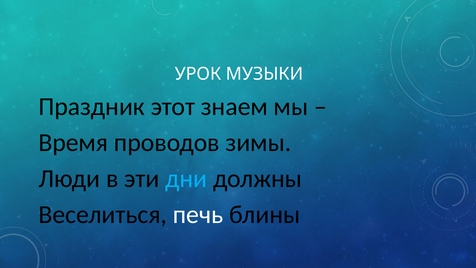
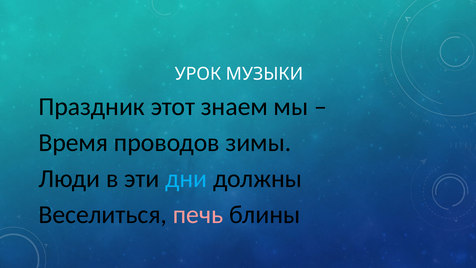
печь colour: white -> pink
